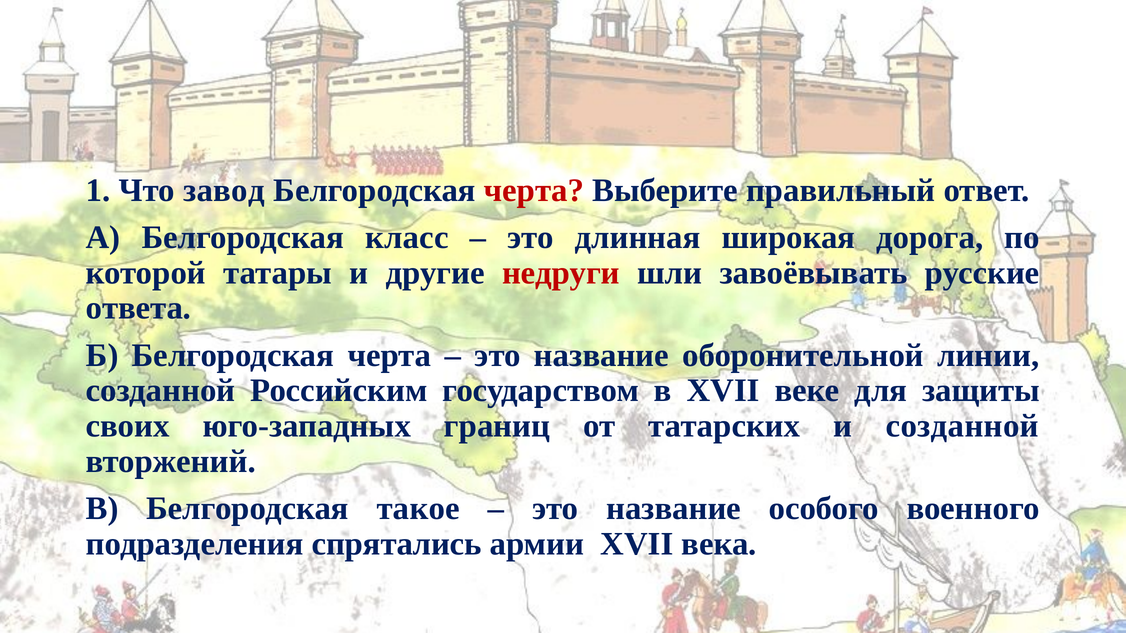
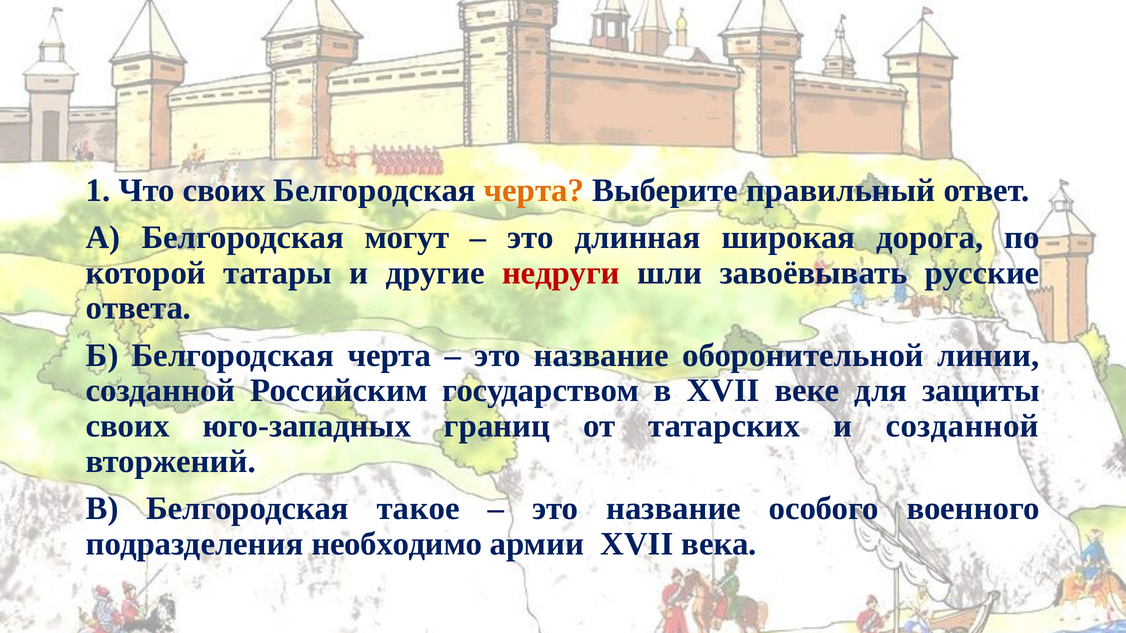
Что завод: завод -> своих
черта at (534, 190) colour: red -> orange
класс: класс -> могут
спрятались: спрятались -> необходимо
